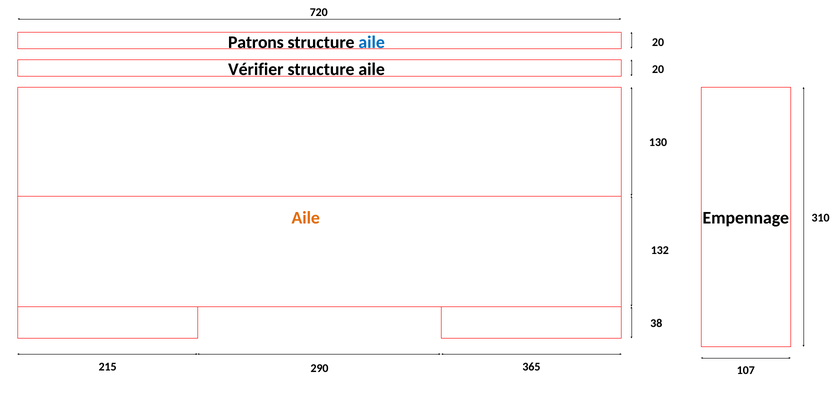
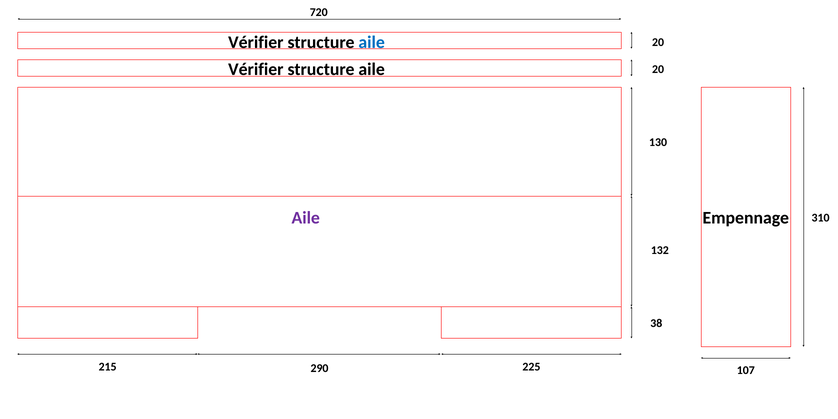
Patrons at (256, 42): Patrons -> Vérifier
Aile at (306, 218) colour: orange -> purple
365: 365 -> 225
